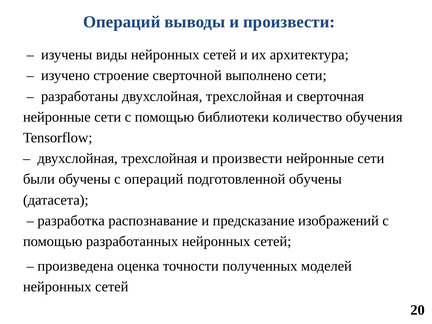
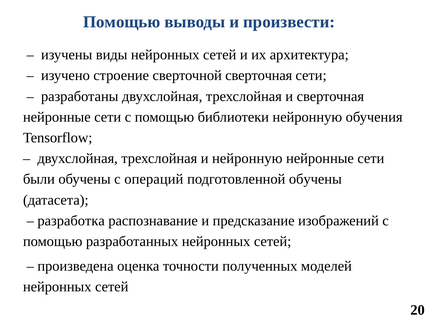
Операций at (122, 22): Операций -> Помощью
сверточной выполнено: выполнено -> сверточная
библиотеки количество: количество -> нейронную
трехслойная и произвести: произвести -> нейронную
